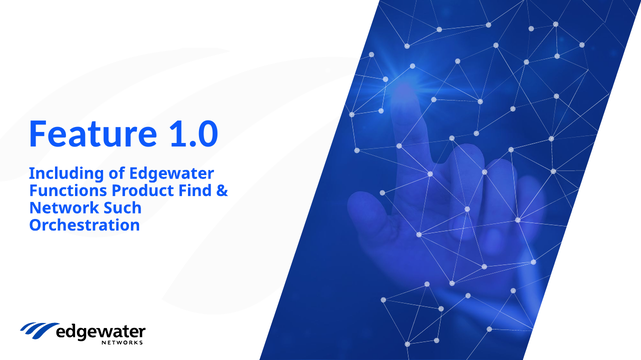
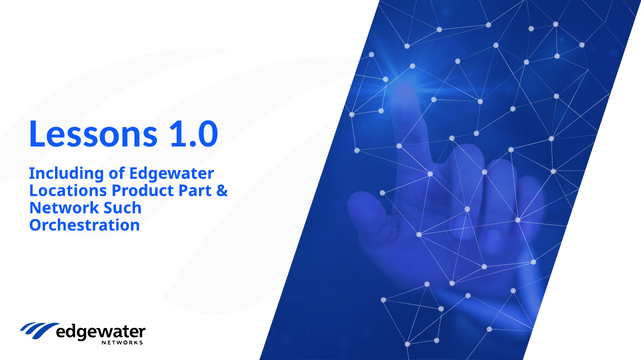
Feature: Feature -> Lessons
Functions: Functions -> Locations
Find: Find -> Part
